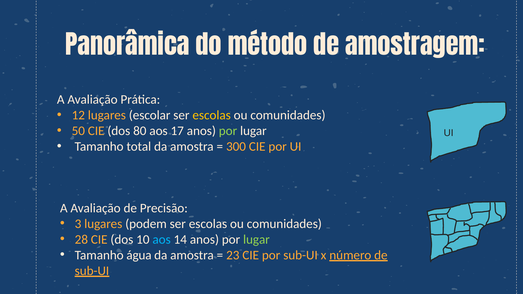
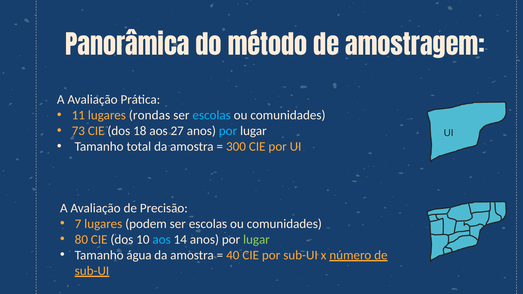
12: 12 -> 11
escolar: escolar -> rondas
escolas at (212, 115) colour: yellow -> light blue
50: 50 -> 73
80: 80 -> 18
17: 17 -> 27
por at (228, 131) colour: light green -> light blue
3: 3 -> 7
28: 28 -> 80
23: 23 -> 40
